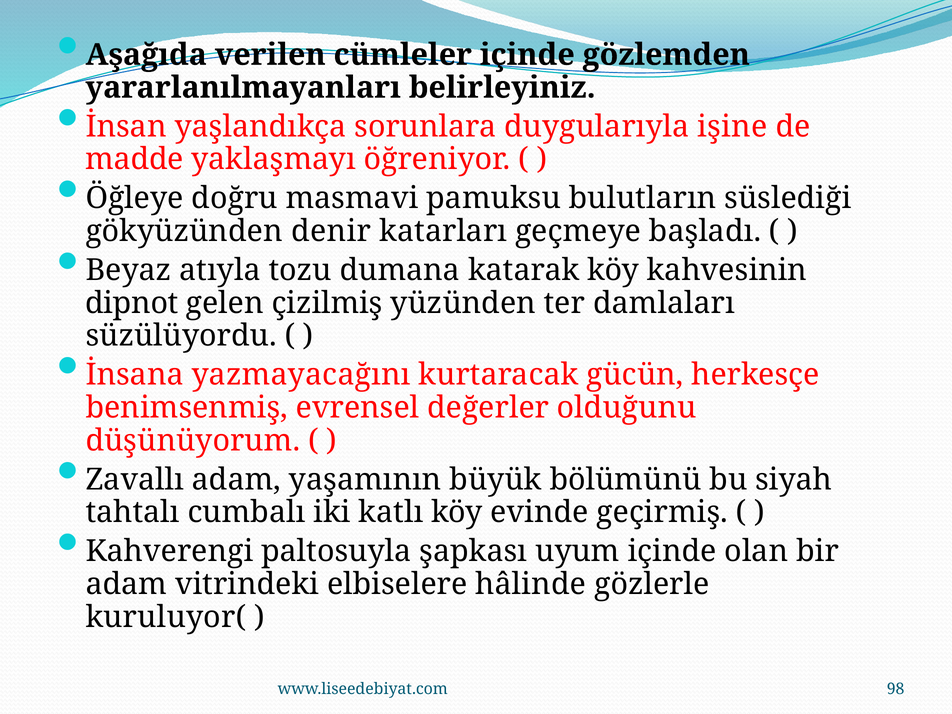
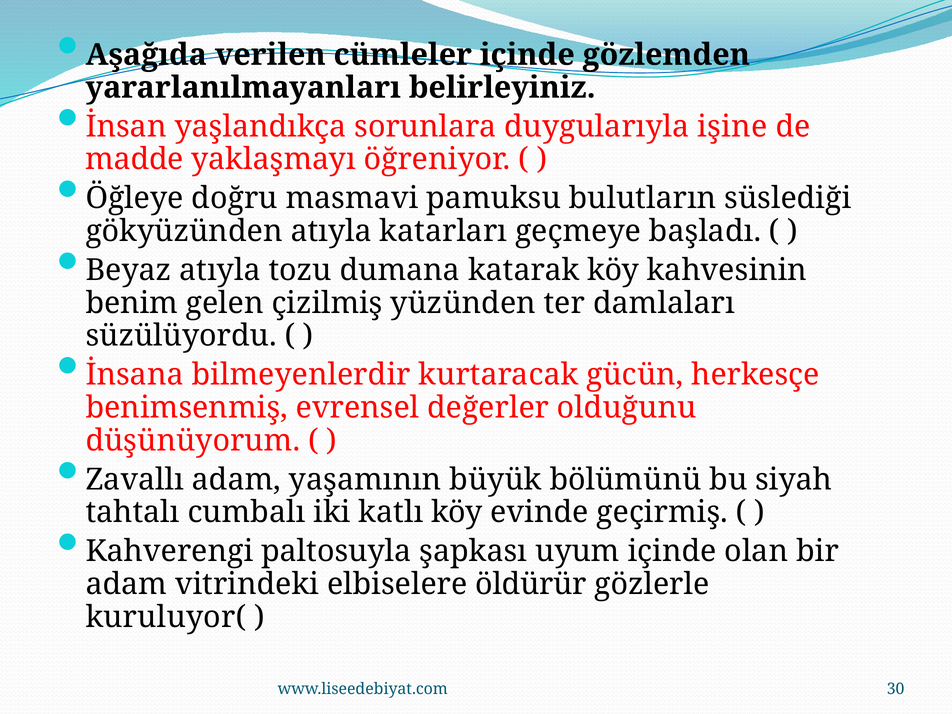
gökyüzünden denir: denir -> atıyla
dipnot: dipnot -> benim
yazmayacağını: yazmayacağını -> bilmeyenlerdir
hâlinde: hâlinde -> öldürür
98: 98 -> 30
